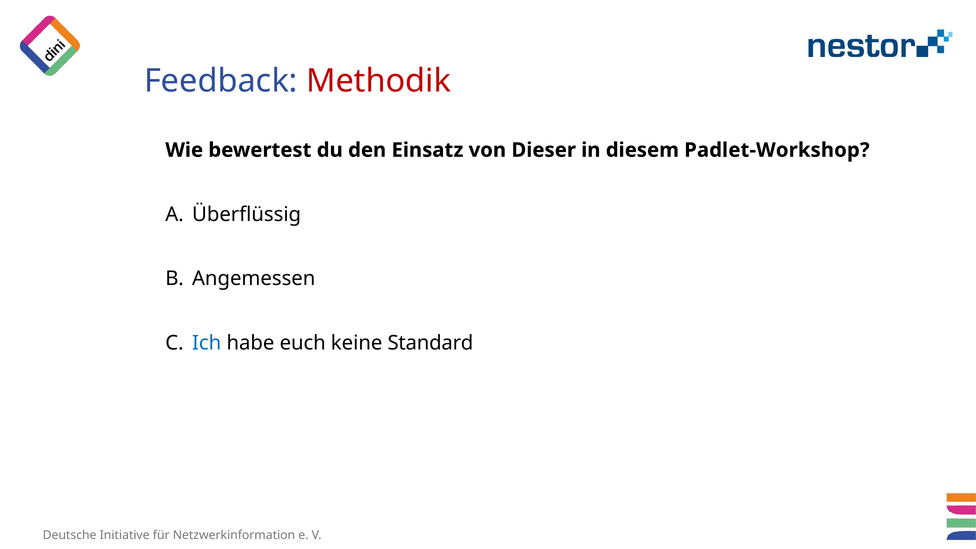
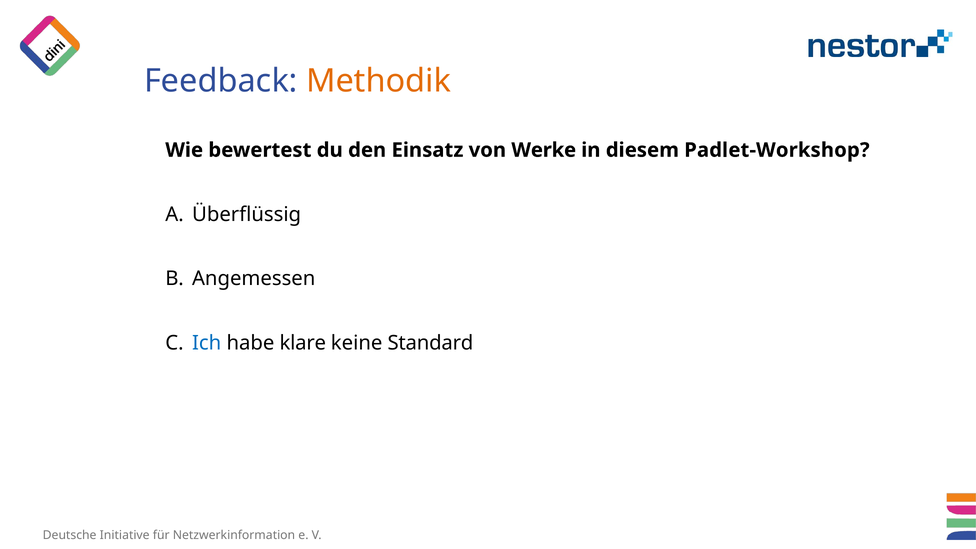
Methodik colour: red -> orange
Dieser: Dieser -> Werke
euch: euch -> klare
